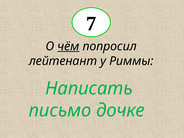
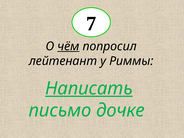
Написать underline: none -> present
